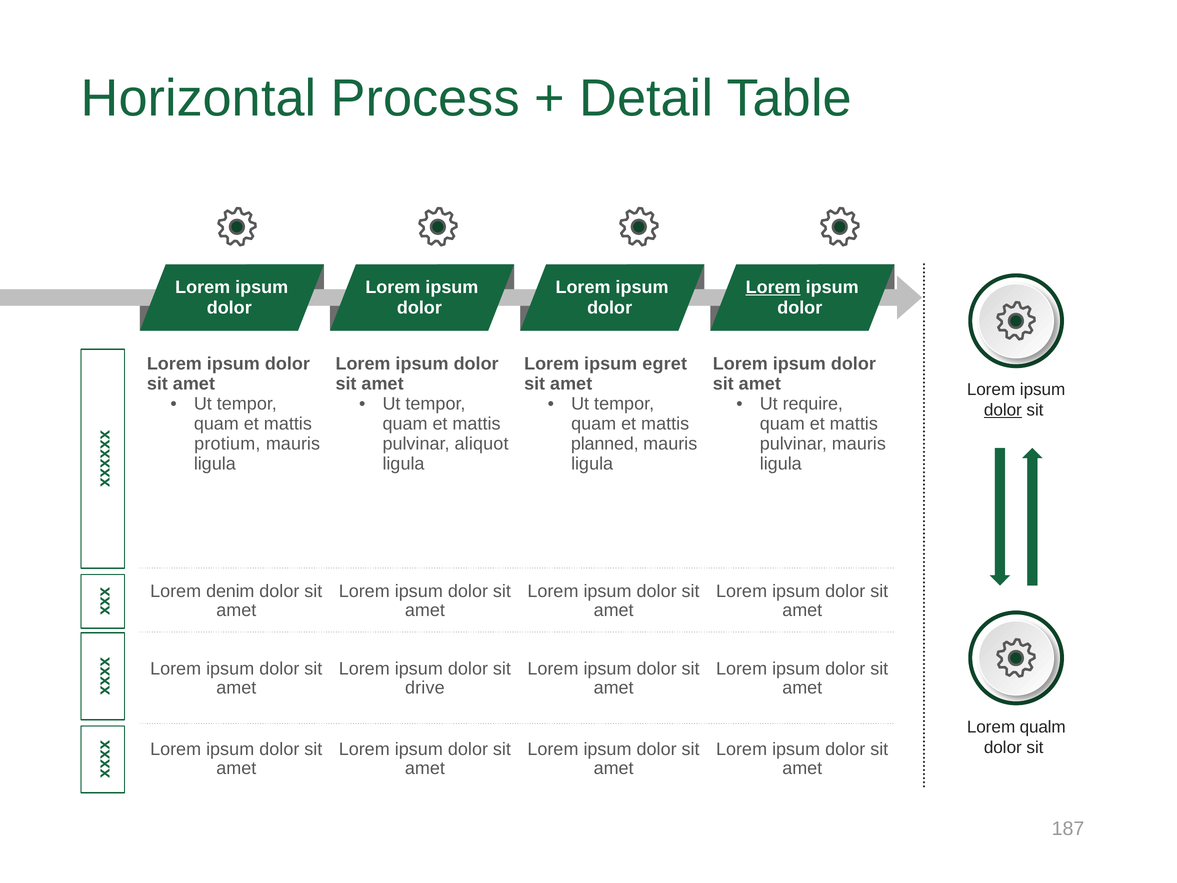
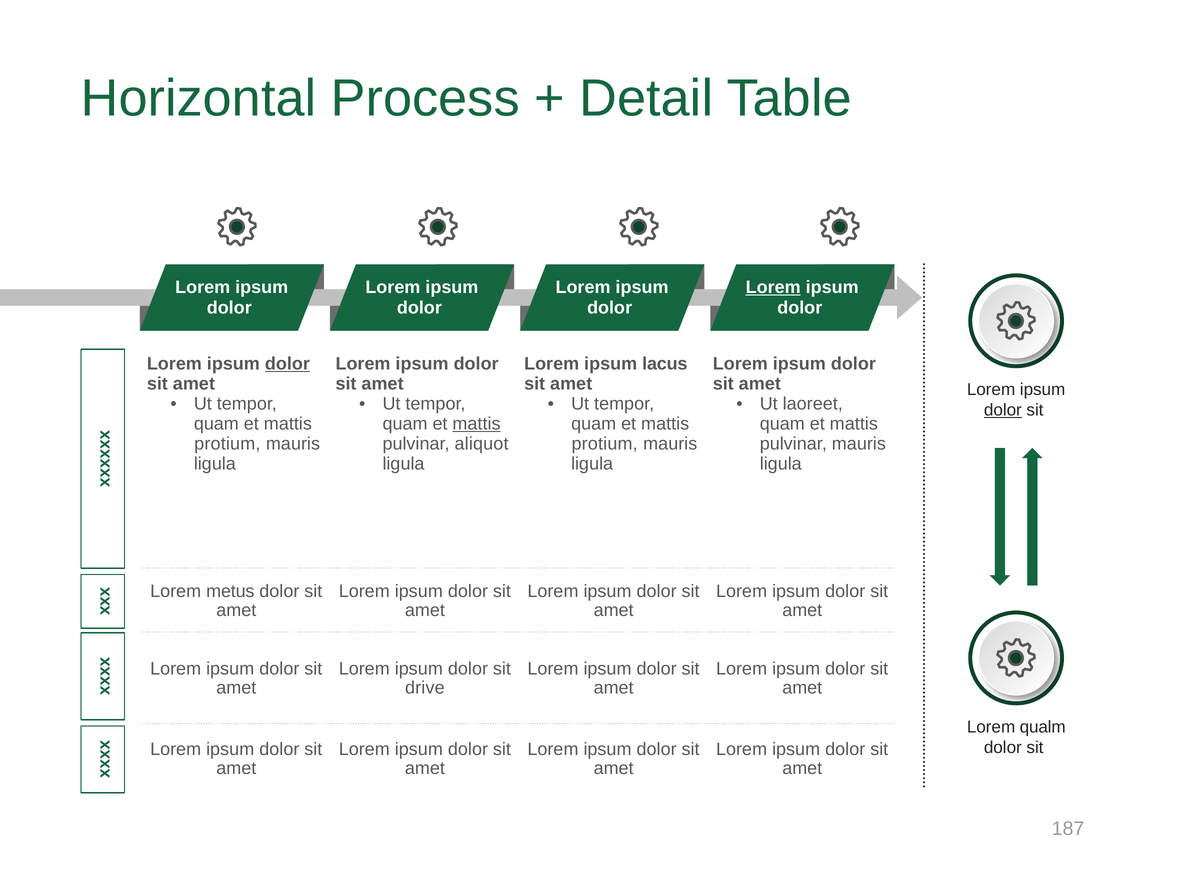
dolor at (287, 364) underline: none -> present
egret: egret -> lacus
require: require -> laoreet
mattis at (476, 424) underline: none -> present
planned at (605, 444): planned -> protium
denim: denim -> metus
